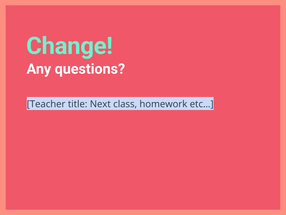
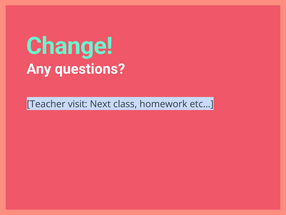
title: title -> visit
